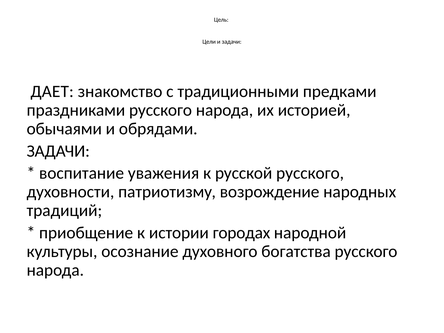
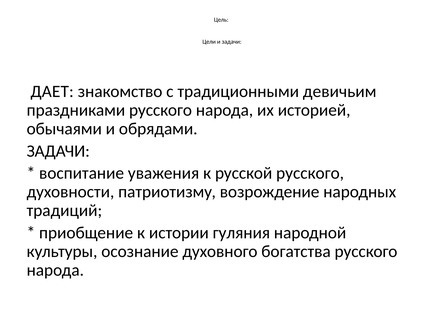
предками: предками -> девичьим
городах: городах -> гуляния
